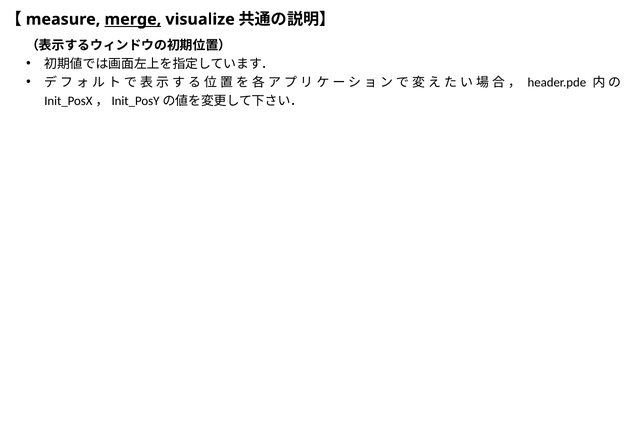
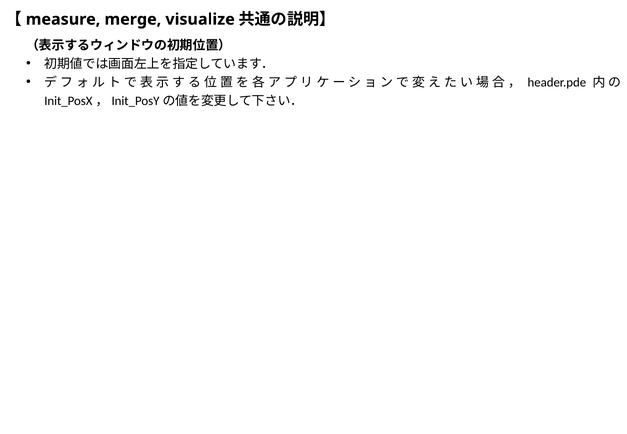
merge underline: present -> none
